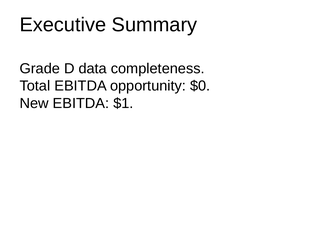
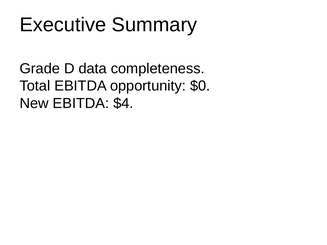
$1: $1 -> $4
